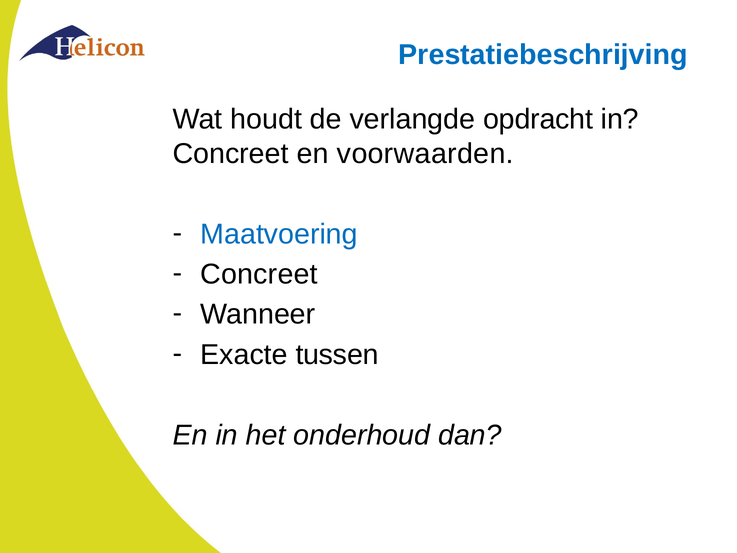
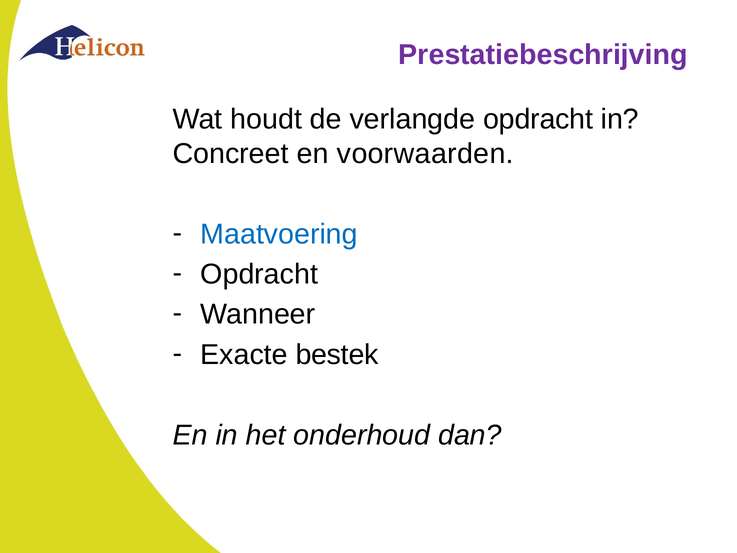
Prestatiebeschrijving colour: blue -> purple
Concreet at (259, 274): Concreet -> Opdracht
tussen: tussen -> bestek
